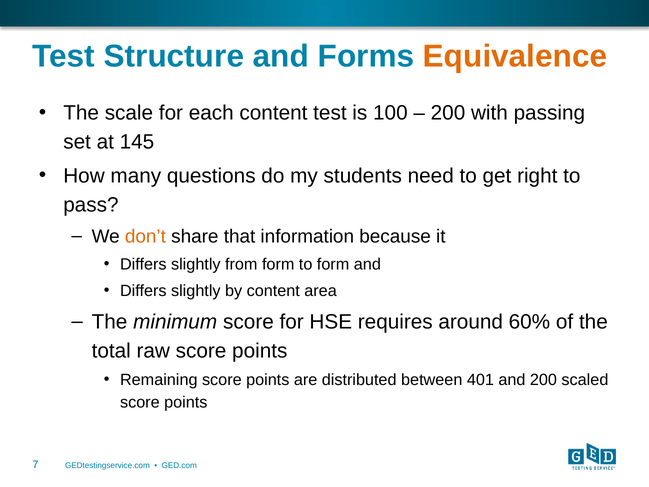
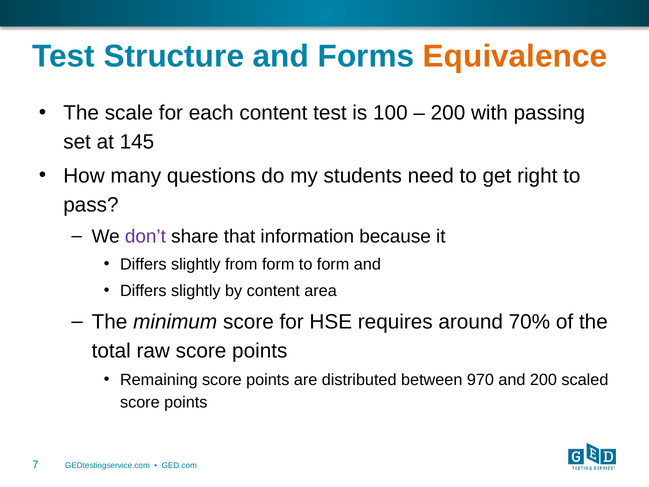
don’t colour: orange -> purple
60%: 60% -> 70%
401: 401 -> 970
